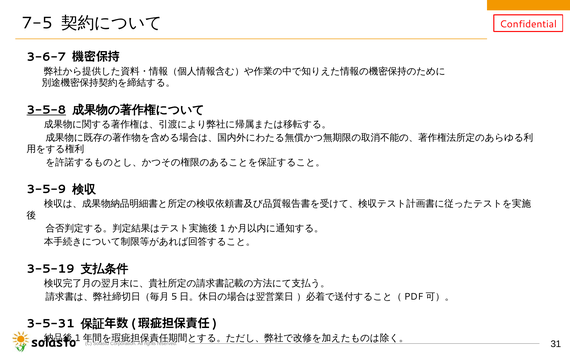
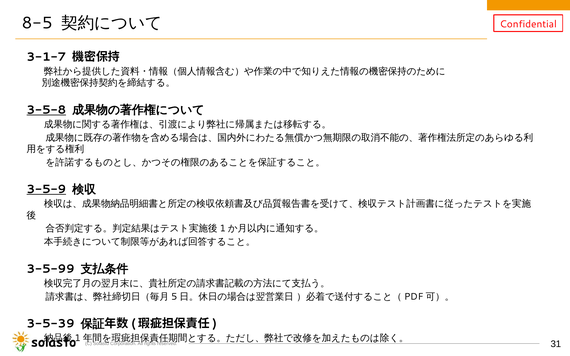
7-5: 7-5 -> 8-5
3-6-7: 3-6-7 -> 3-1-7
3-5-9 underline: none -> present
3-5-19: 3-5-19 -> 3-5-99
3-5-31: 3-5-31 -> 3-5-39
